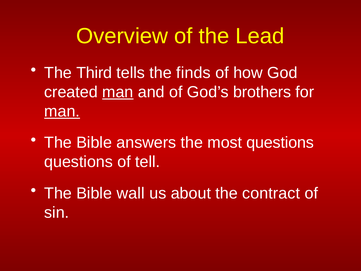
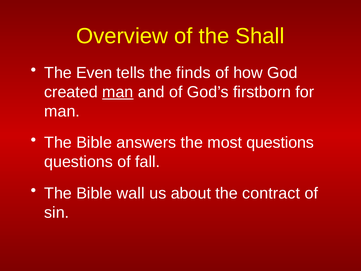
Lead: Lead -> Shall
Third: Third -> Even
brothers: brothers -> firstborn
man at (62, 111) underline: present -> none
tell: tell -> fall
